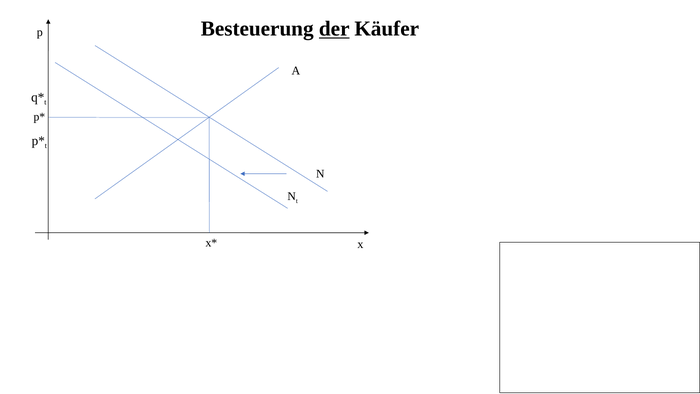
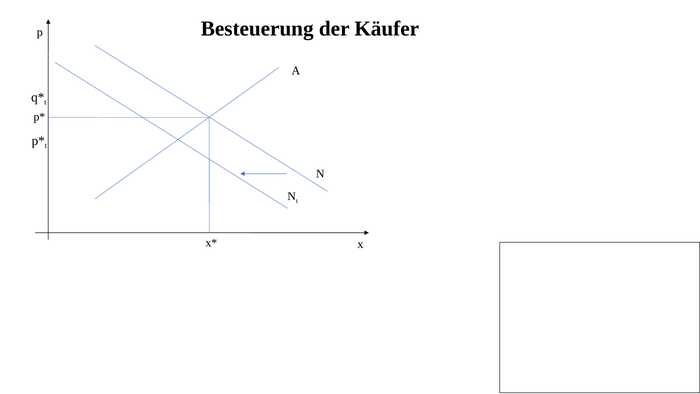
der underline: present -> none
